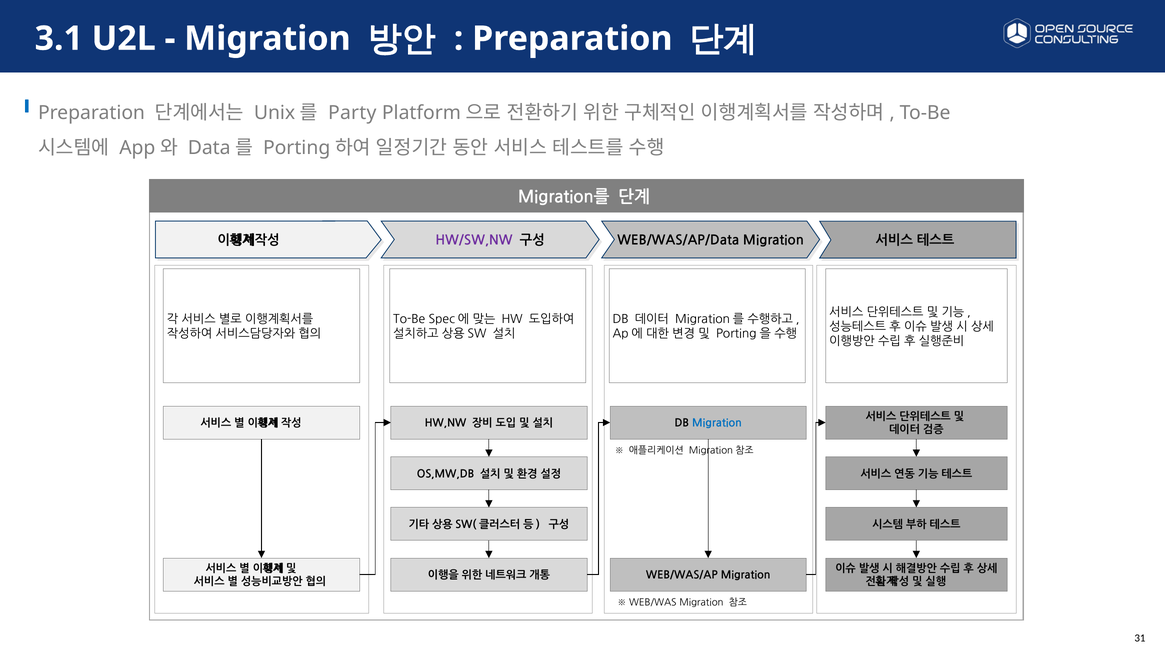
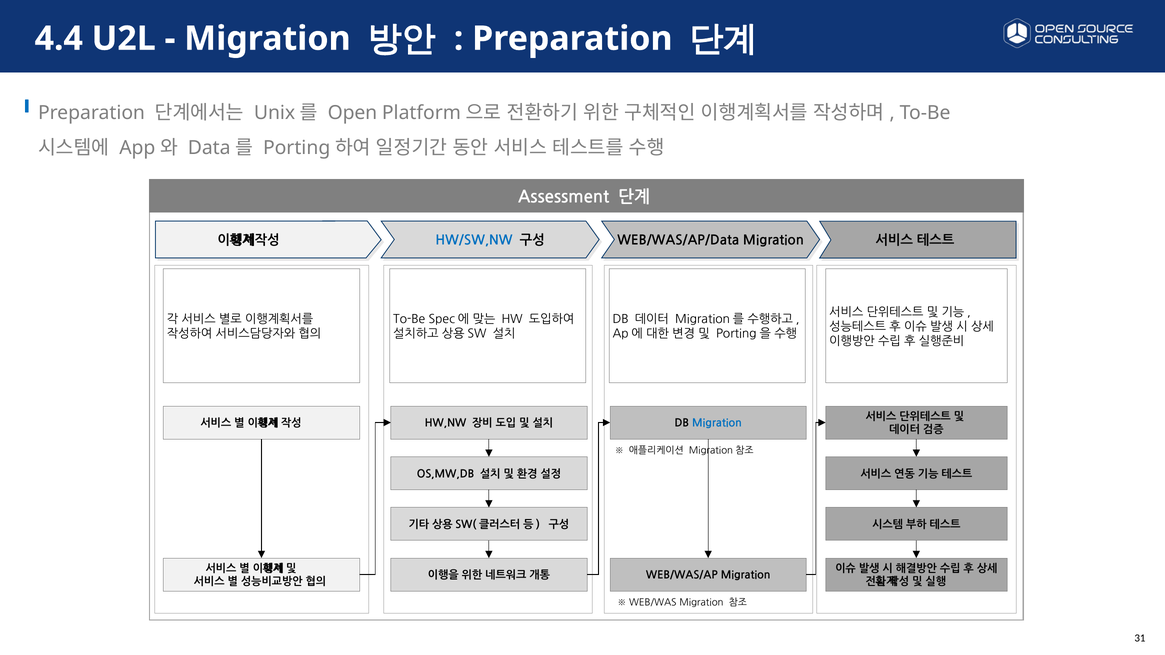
3.1: 3.1 -> 4.4
Party: Party -> Open
Migration를 at (564, 197): Migration를 -> Assessment
HW/SW,NW colour: purple -> blue
